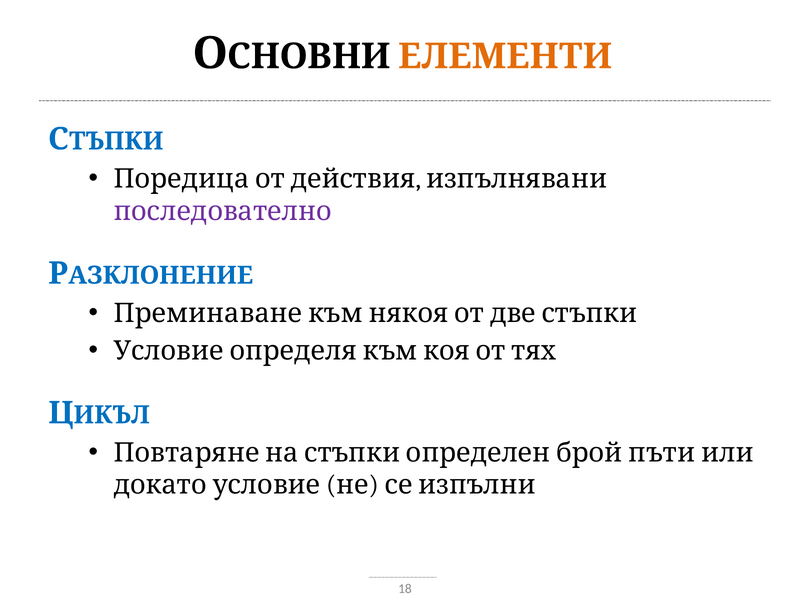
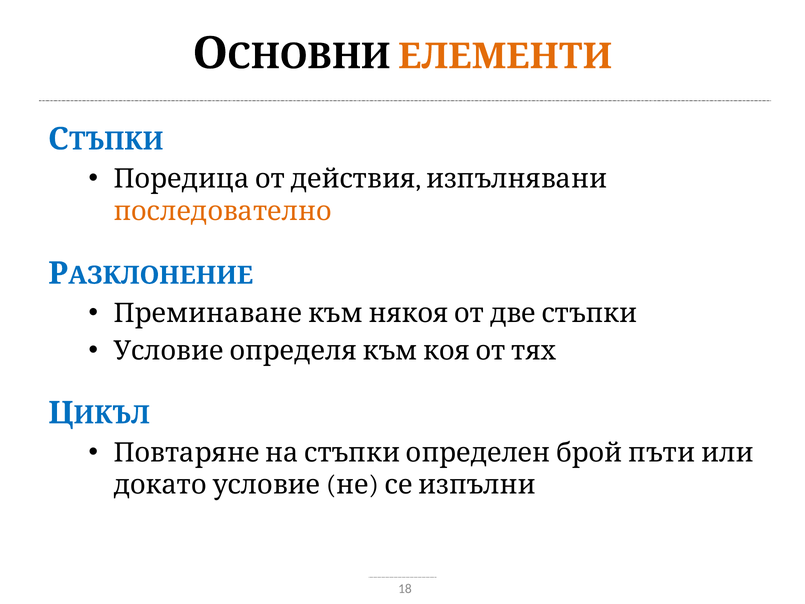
последователно colour: purple -> orange
